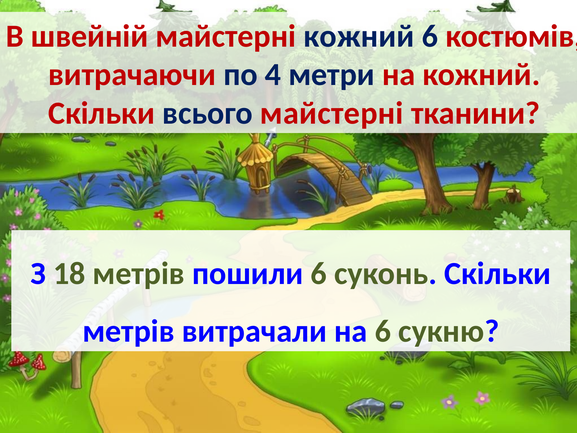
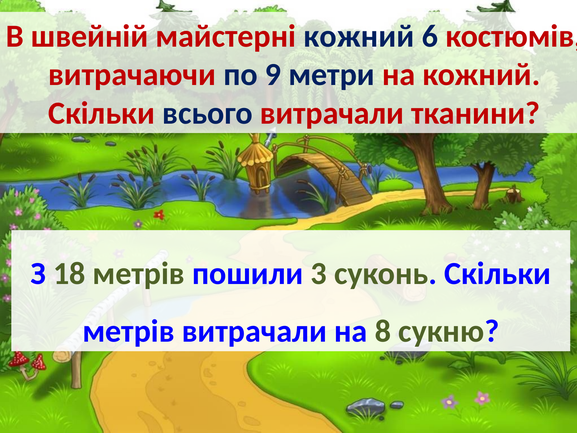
4: 4 -> 9
всього майстерні: майстерні -> витрачали
пошили 6: 6 -> 3
на 6: 6 -> 8
